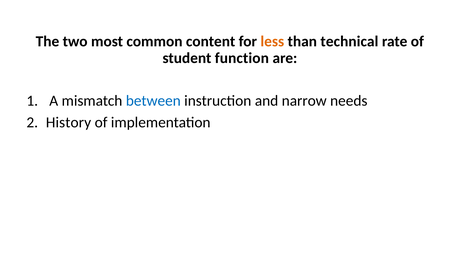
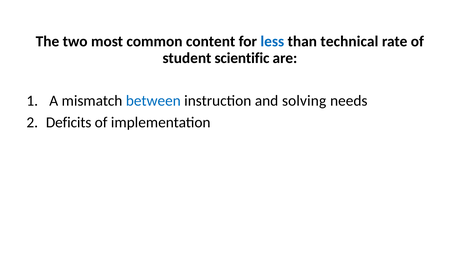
less colour: orange -> blue
function: function -> scientific
narrow: narrow -> solving
History: History -> Deficits
